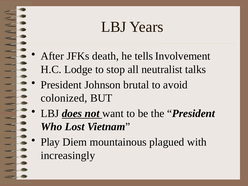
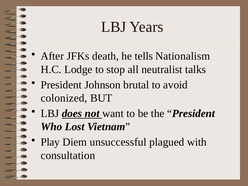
Involvement: Involvement -> Nationalism
mountainous: mountainous -> unsuccessful
increasingly: increasingly -> consultation
